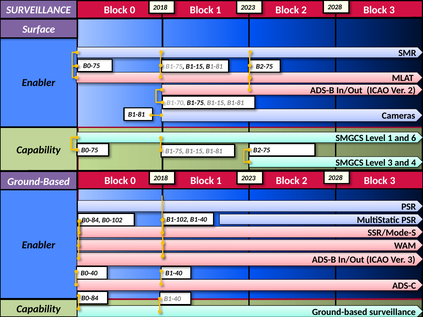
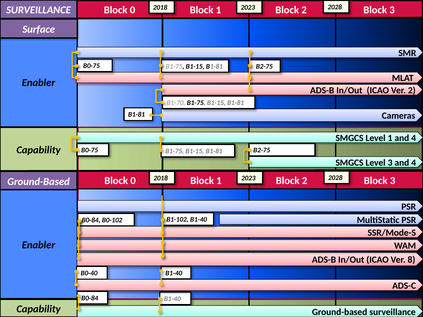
1 and 6: 6 -> 4
Ver 3: 3 -> 8
